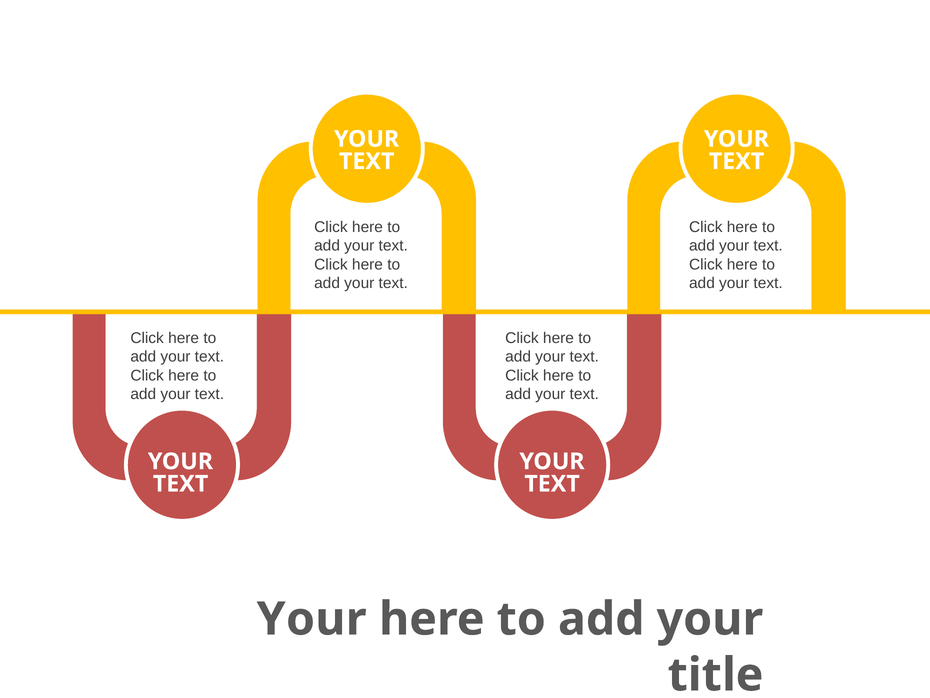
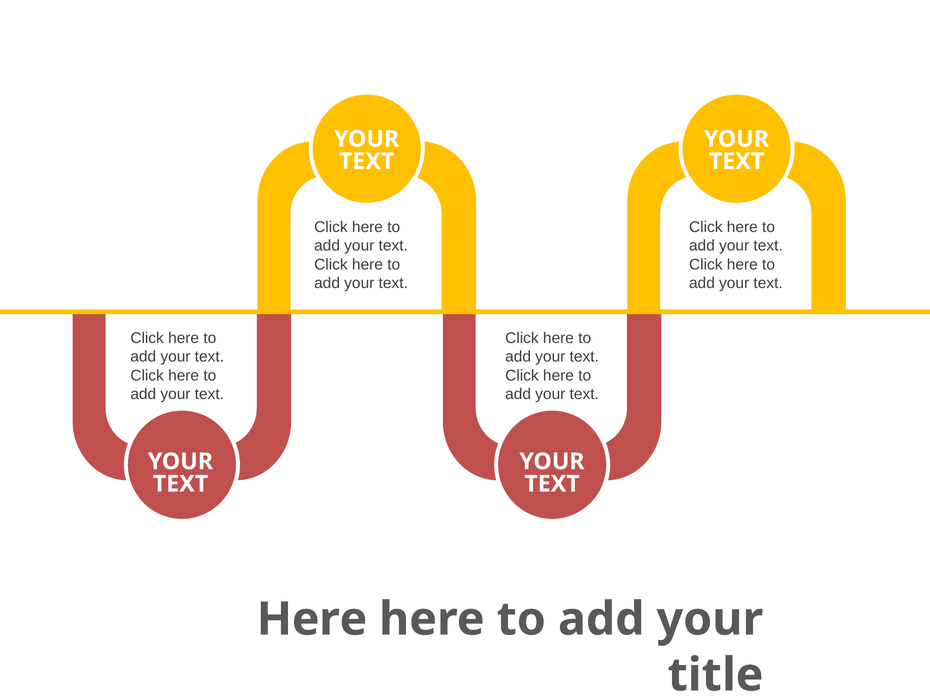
Your at (312, 619): Your -> Here
